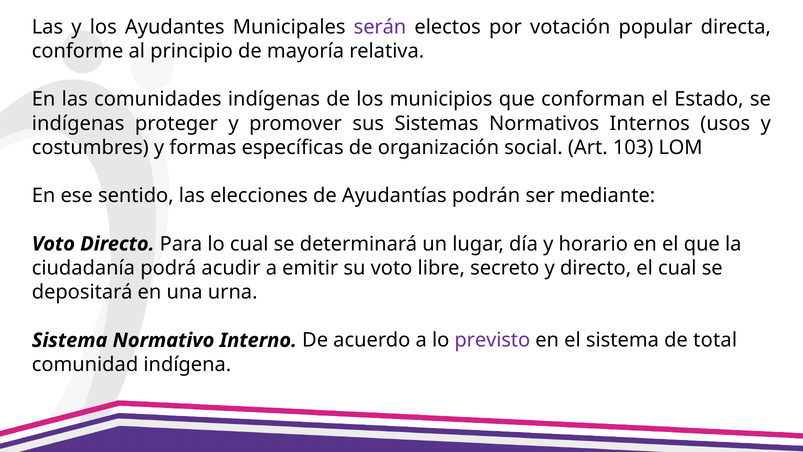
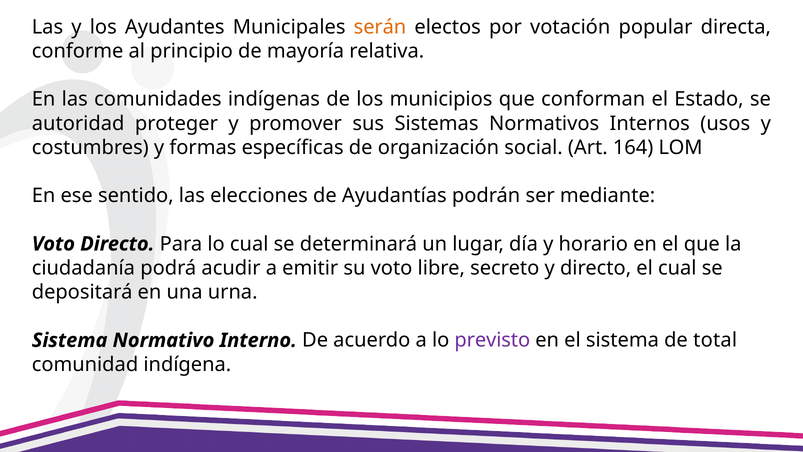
serán colour: purple -> orange
indígenas at (78, 123): indígenas -> autoridad
103: 103 -> 164
